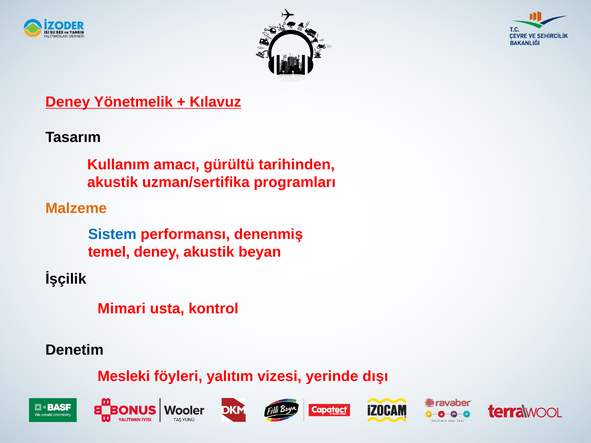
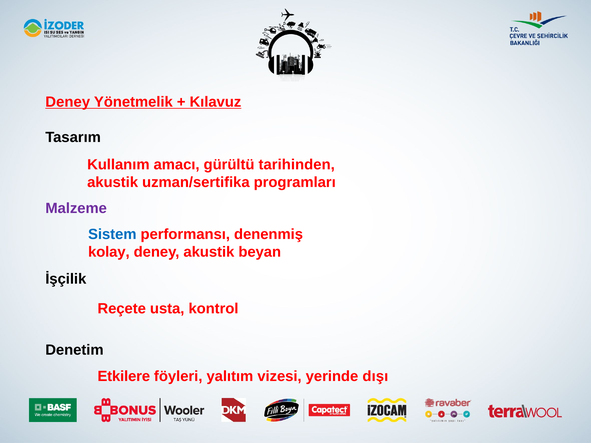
Malzeme colour: orange -> purple
temel: temel -> kolay
Mimari: Mimari -> Reçete
Mesleki: Mesleki -> Etkilere
